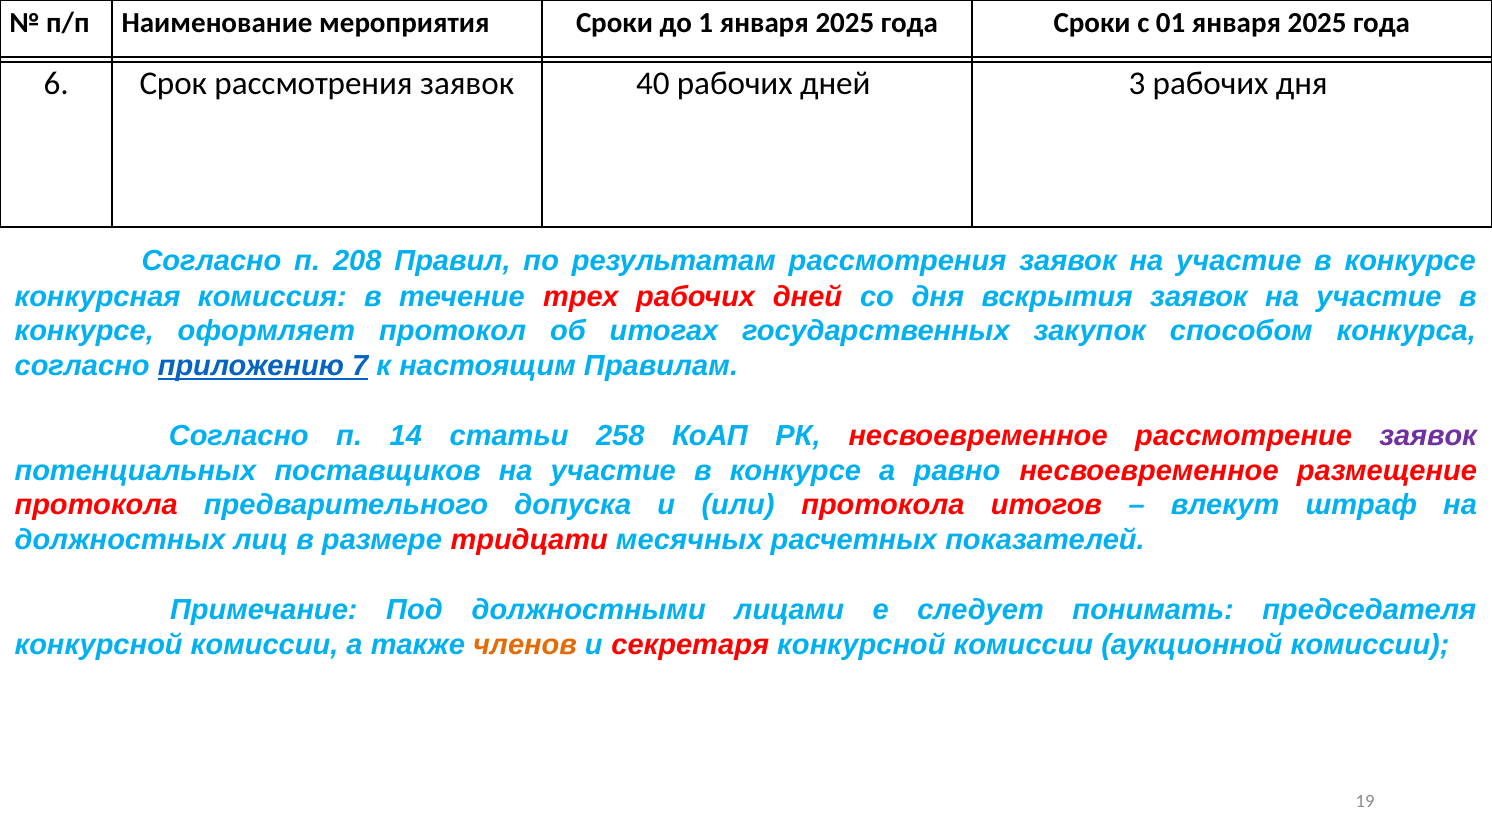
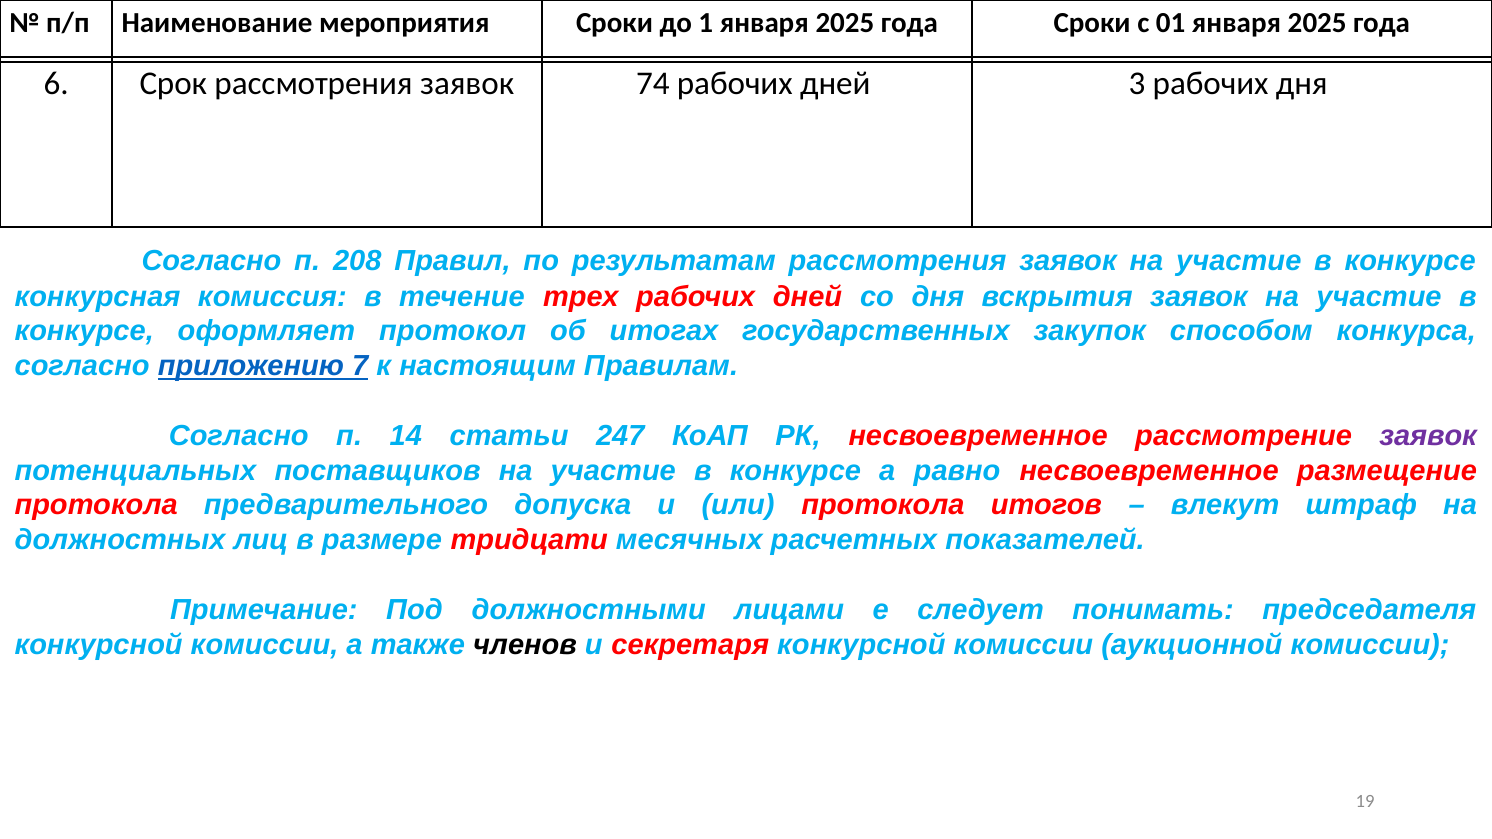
40: 40 -> 74
258: 258 -> 247
членов colour: orange -> black
